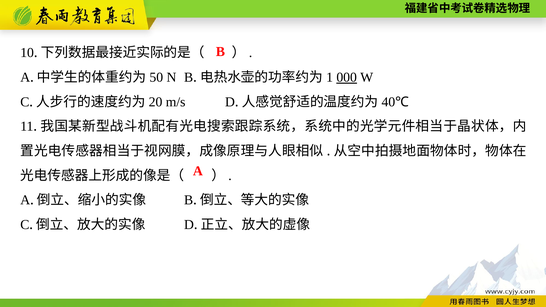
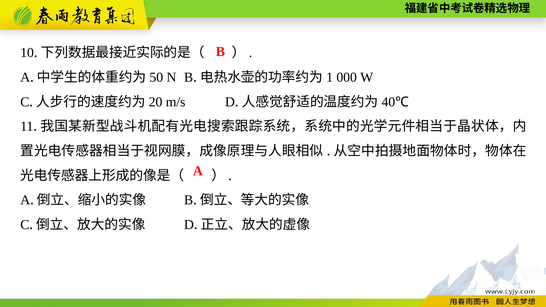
000 underline: present -> none
